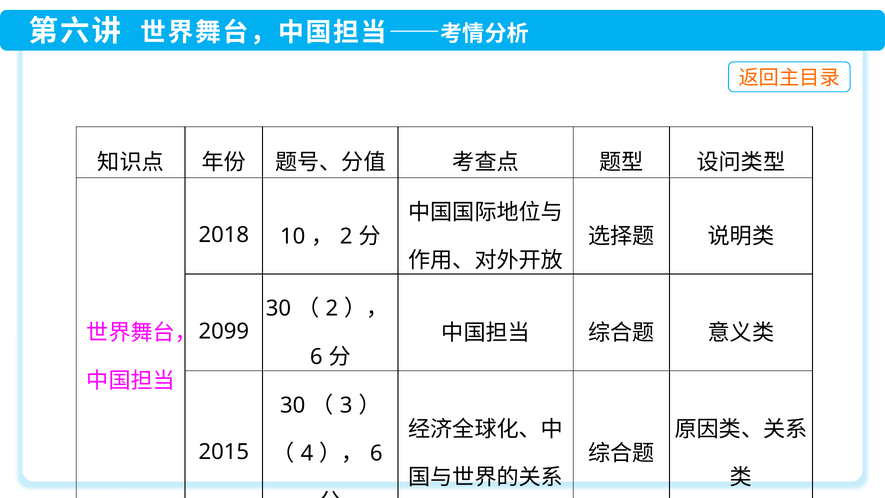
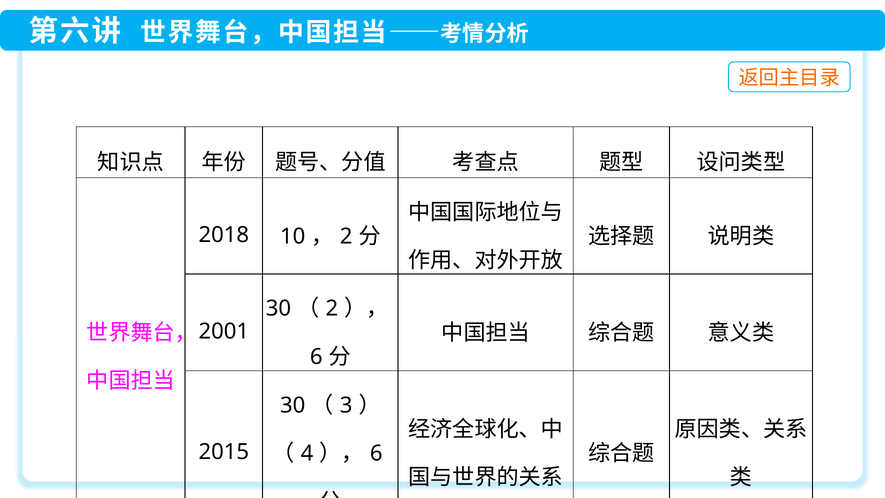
2099: 2099 -> 2001
